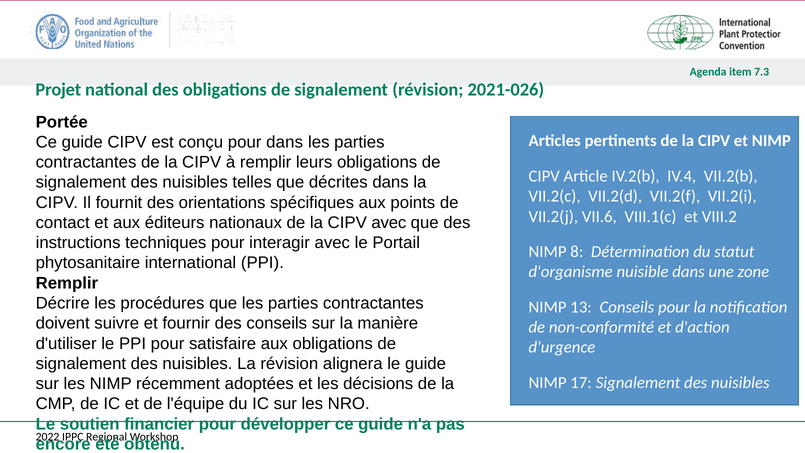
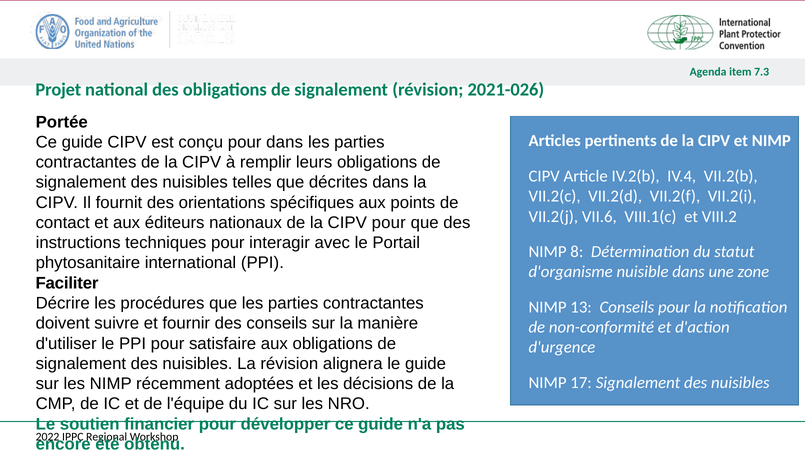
CIPV avec: avec -> pour
Remplir at (67, 283): Remplir -> Faciliter
